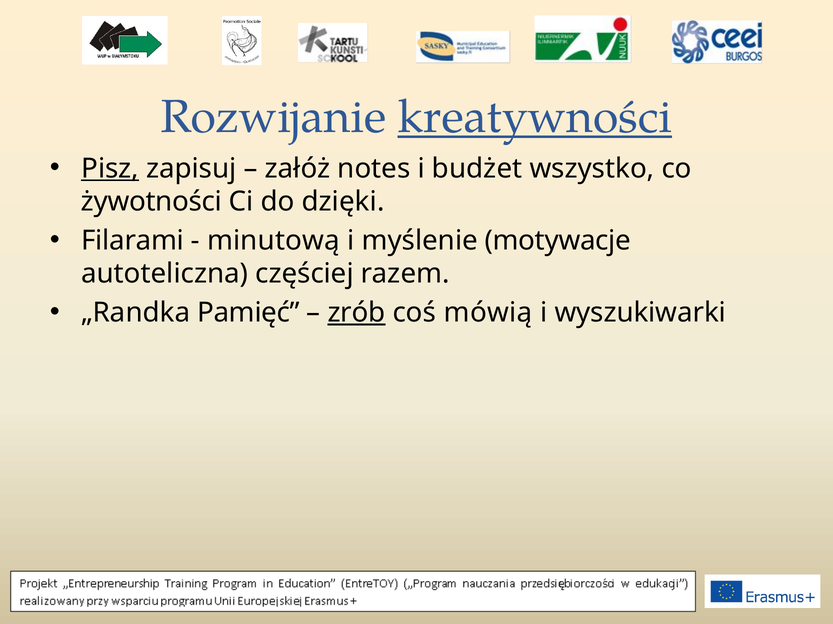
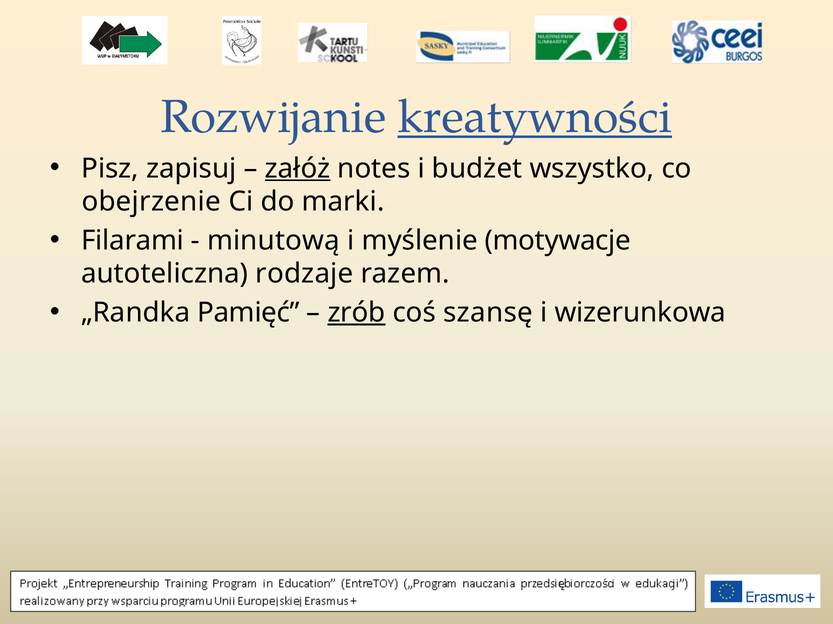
Pisz underline: present -> none
załóż underline: none -> present
żywotności: żywotności -> obejrzenie
dzięki: dzięki -> marki
częściej: częściej -> rodzaje
mówią: mówią -> szansę
wyszukiwarki: wyszukiwarki -> wizerunkowa
